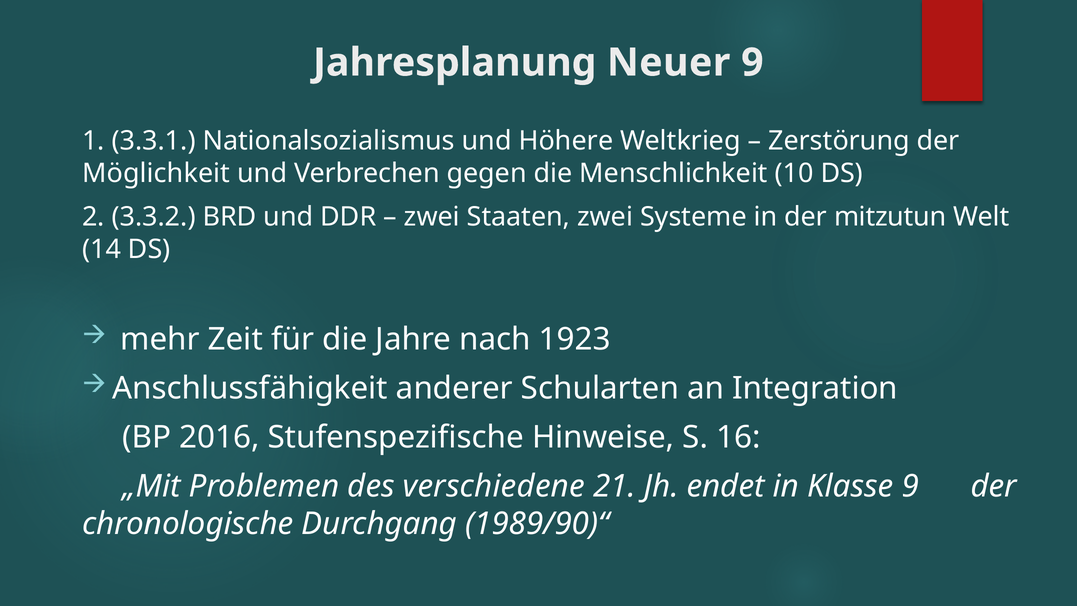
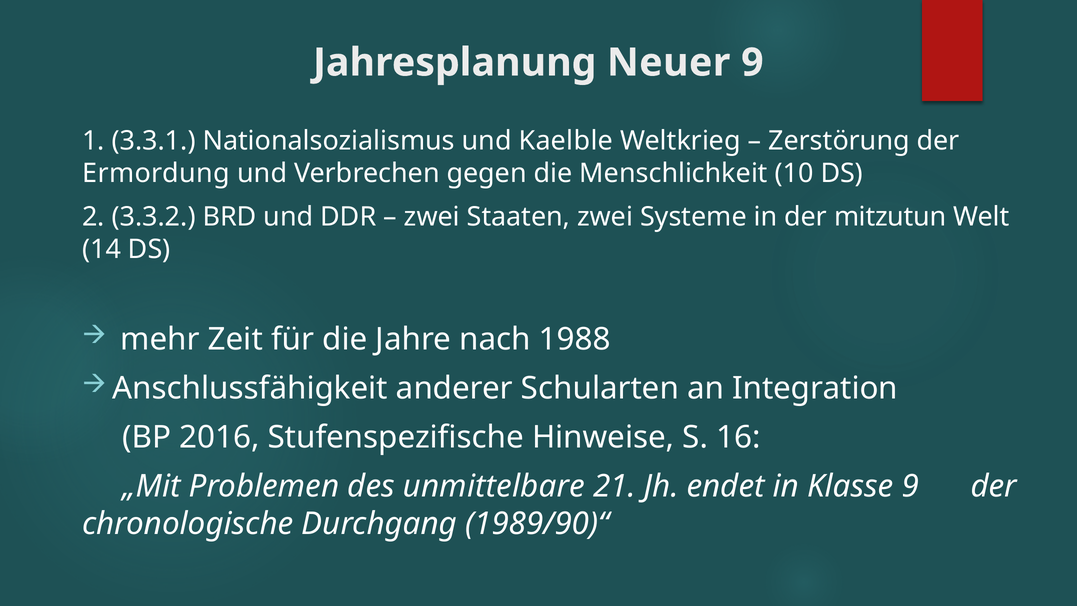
Höhere: Höhere -> Kaelble
Möglichkeit: Möglichkeit -> Ermordung
1923: 1923 -> 1988
verschiedene: verschiedene -> unmittelbare
